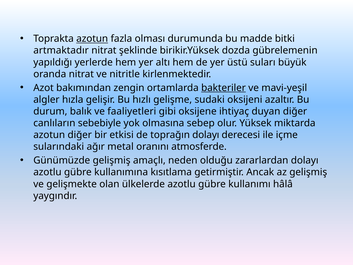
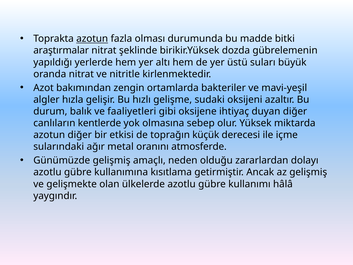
artmaktadır: artmaktadır -> araştırmalar
bakteriler underline: present -> none
sebebiyle: sebebiyle -> kentlerde
toprağın dolayı: dolayı -> küçük
